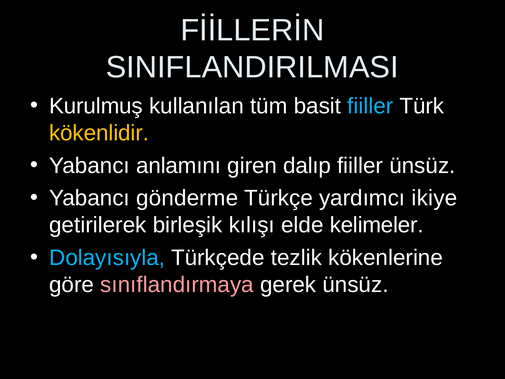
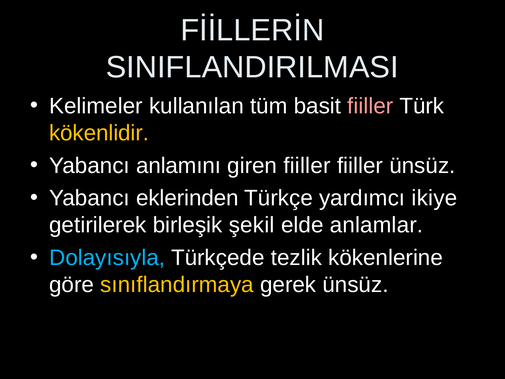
Kurulmuş: Kurulmuş -> Kelimeler
fiiller at (370, 106) colour: light blue -> pink
giren dalıp: dalıp -> fiiller
gönderme: gönderme -> eklerinden
kılışı: kılışı -> şekil
kelimeler: kelimeler -> anlamlar
sınıflandırmaya colour: pink -> yellow
